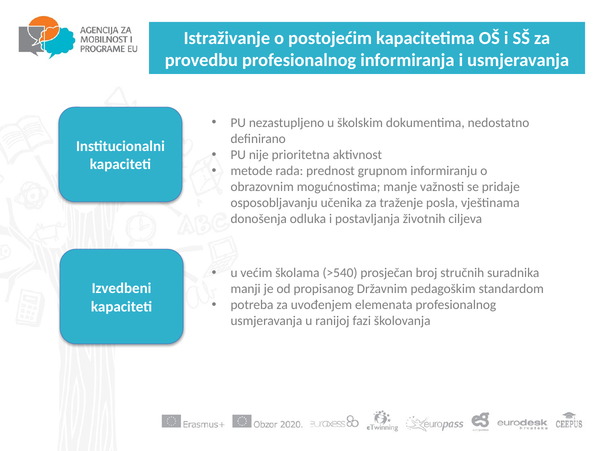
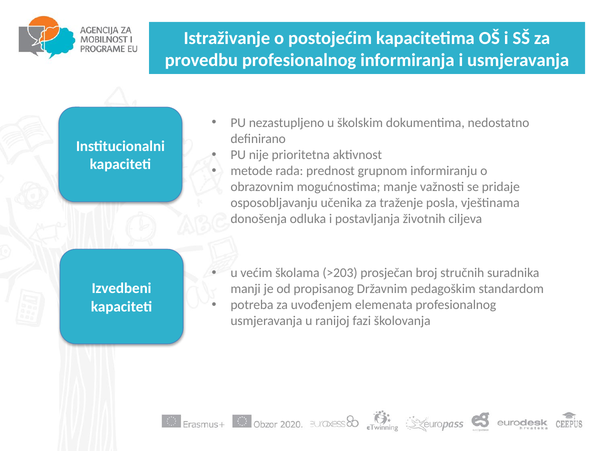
>540: >540 -> >203
